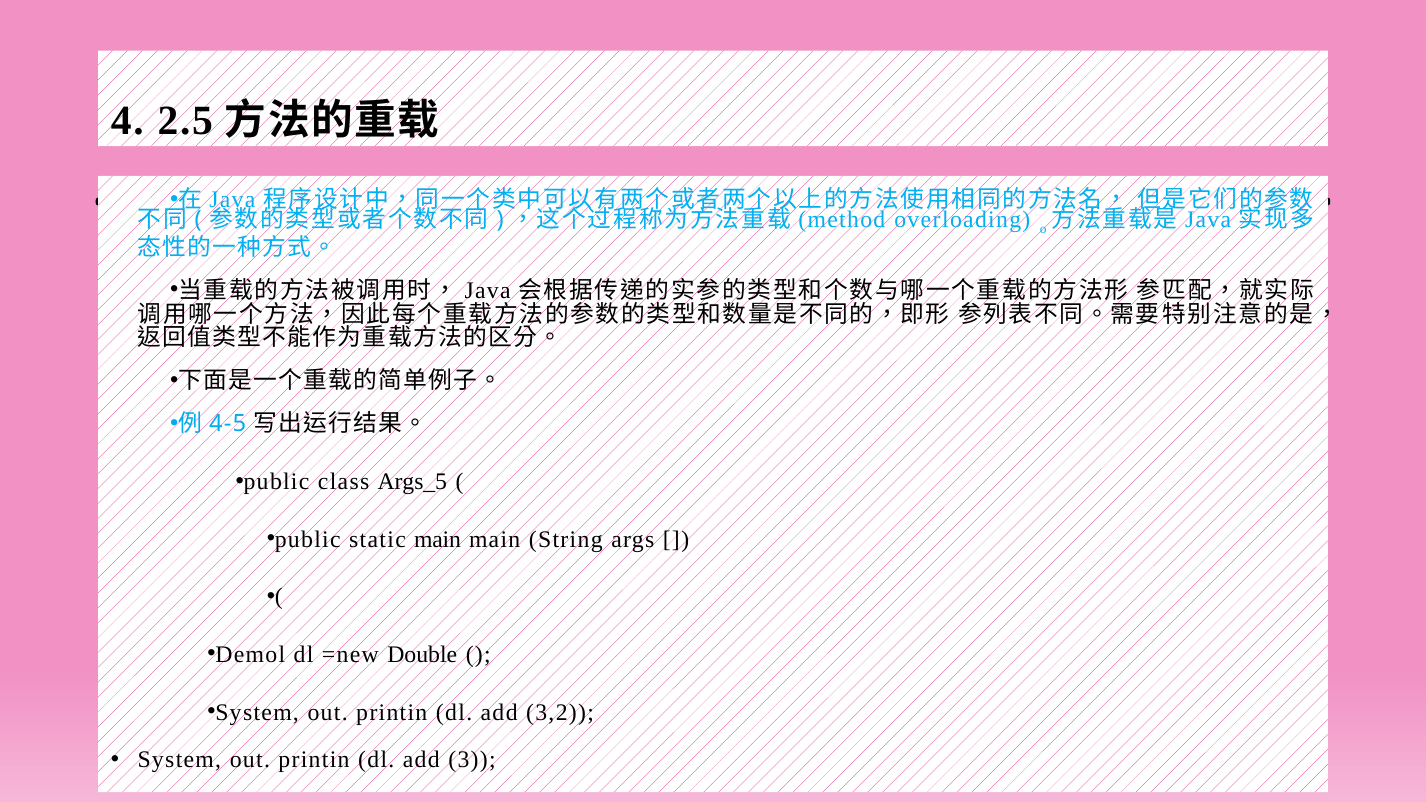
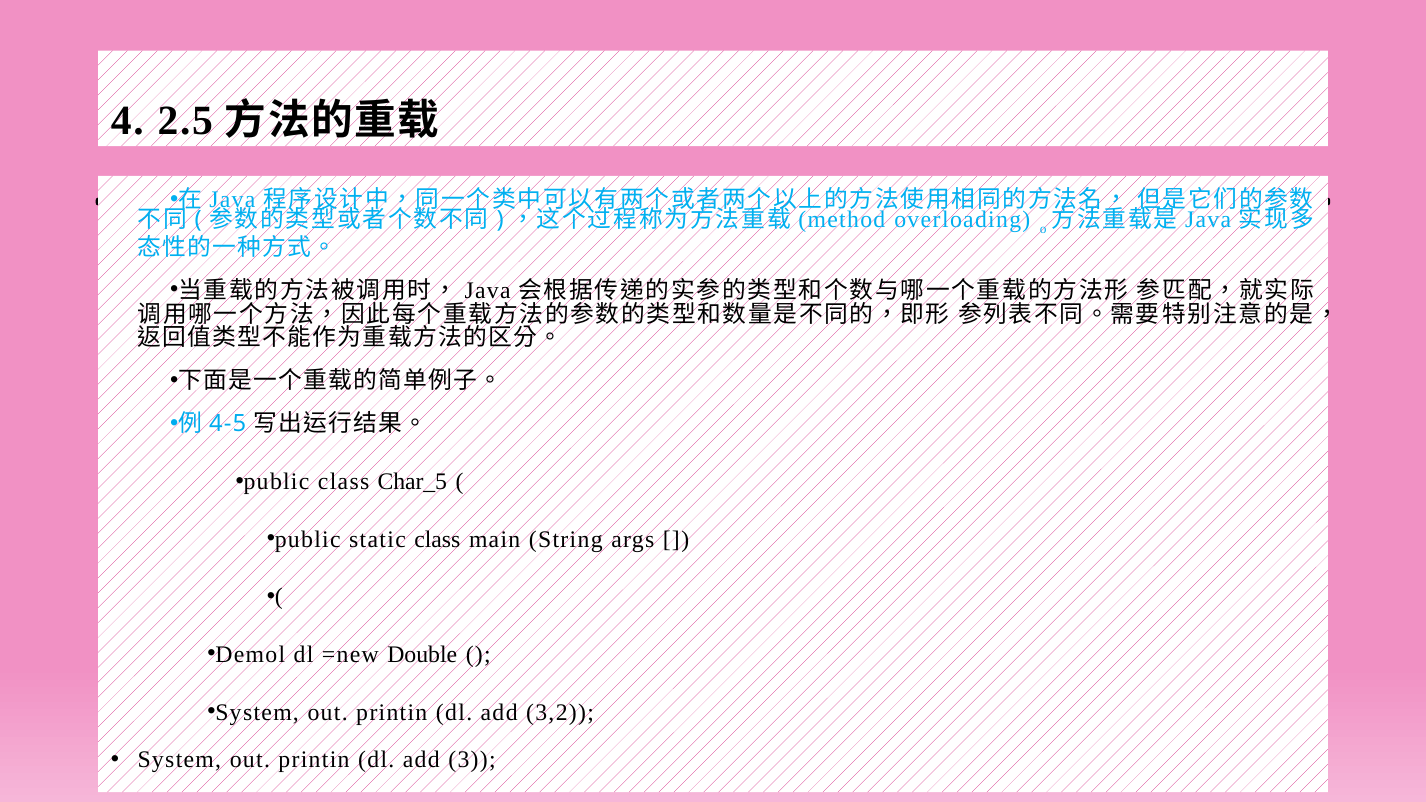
Args_5: Args_5 -> Char_5
static main: main -> class
